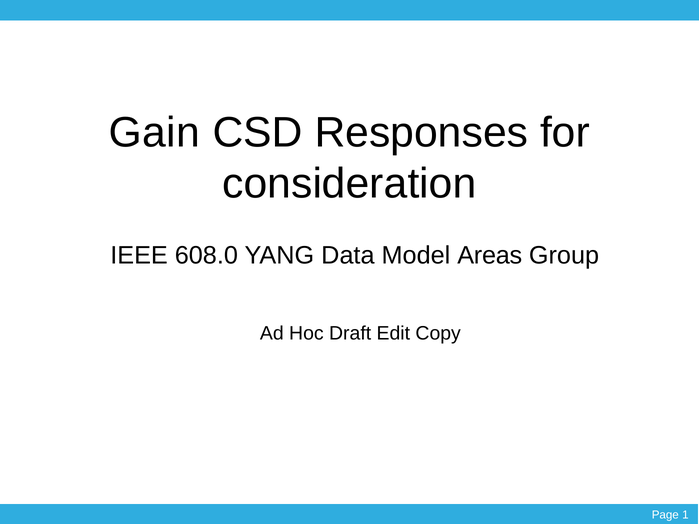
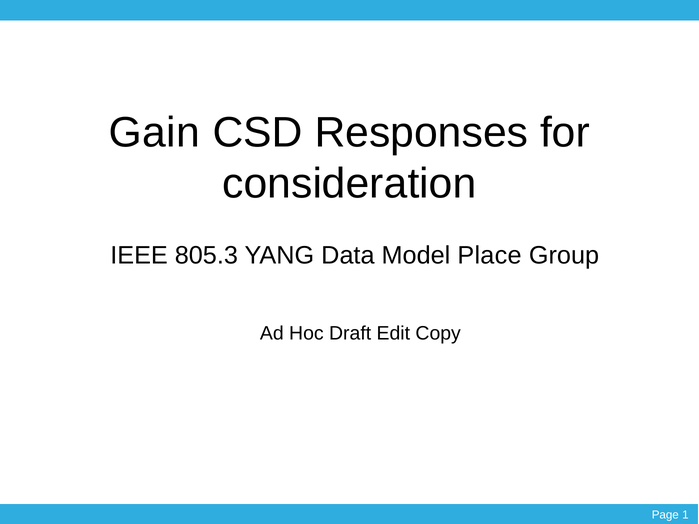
608.0: 608.0 -> 805.3
Areas: Areas -> Place
